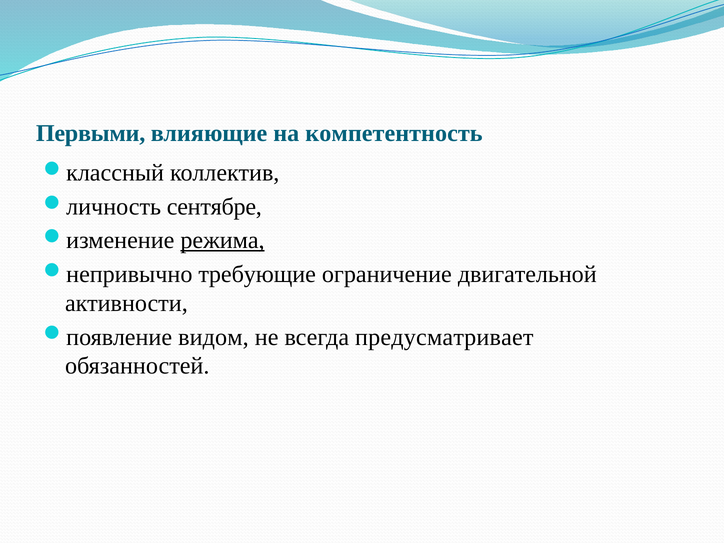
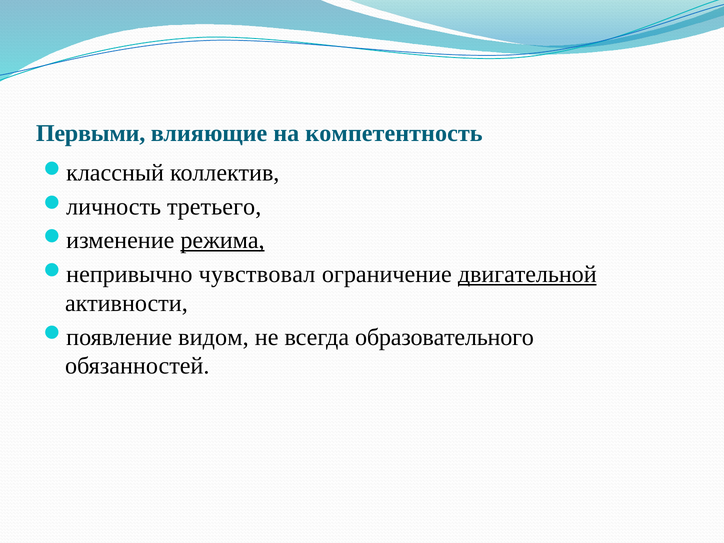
сентябре: сентябре -> третьего
требующие: требующие -> чувствовал
двигательной underline: none -> present
предусматривает: предусматривает -> образовательного
